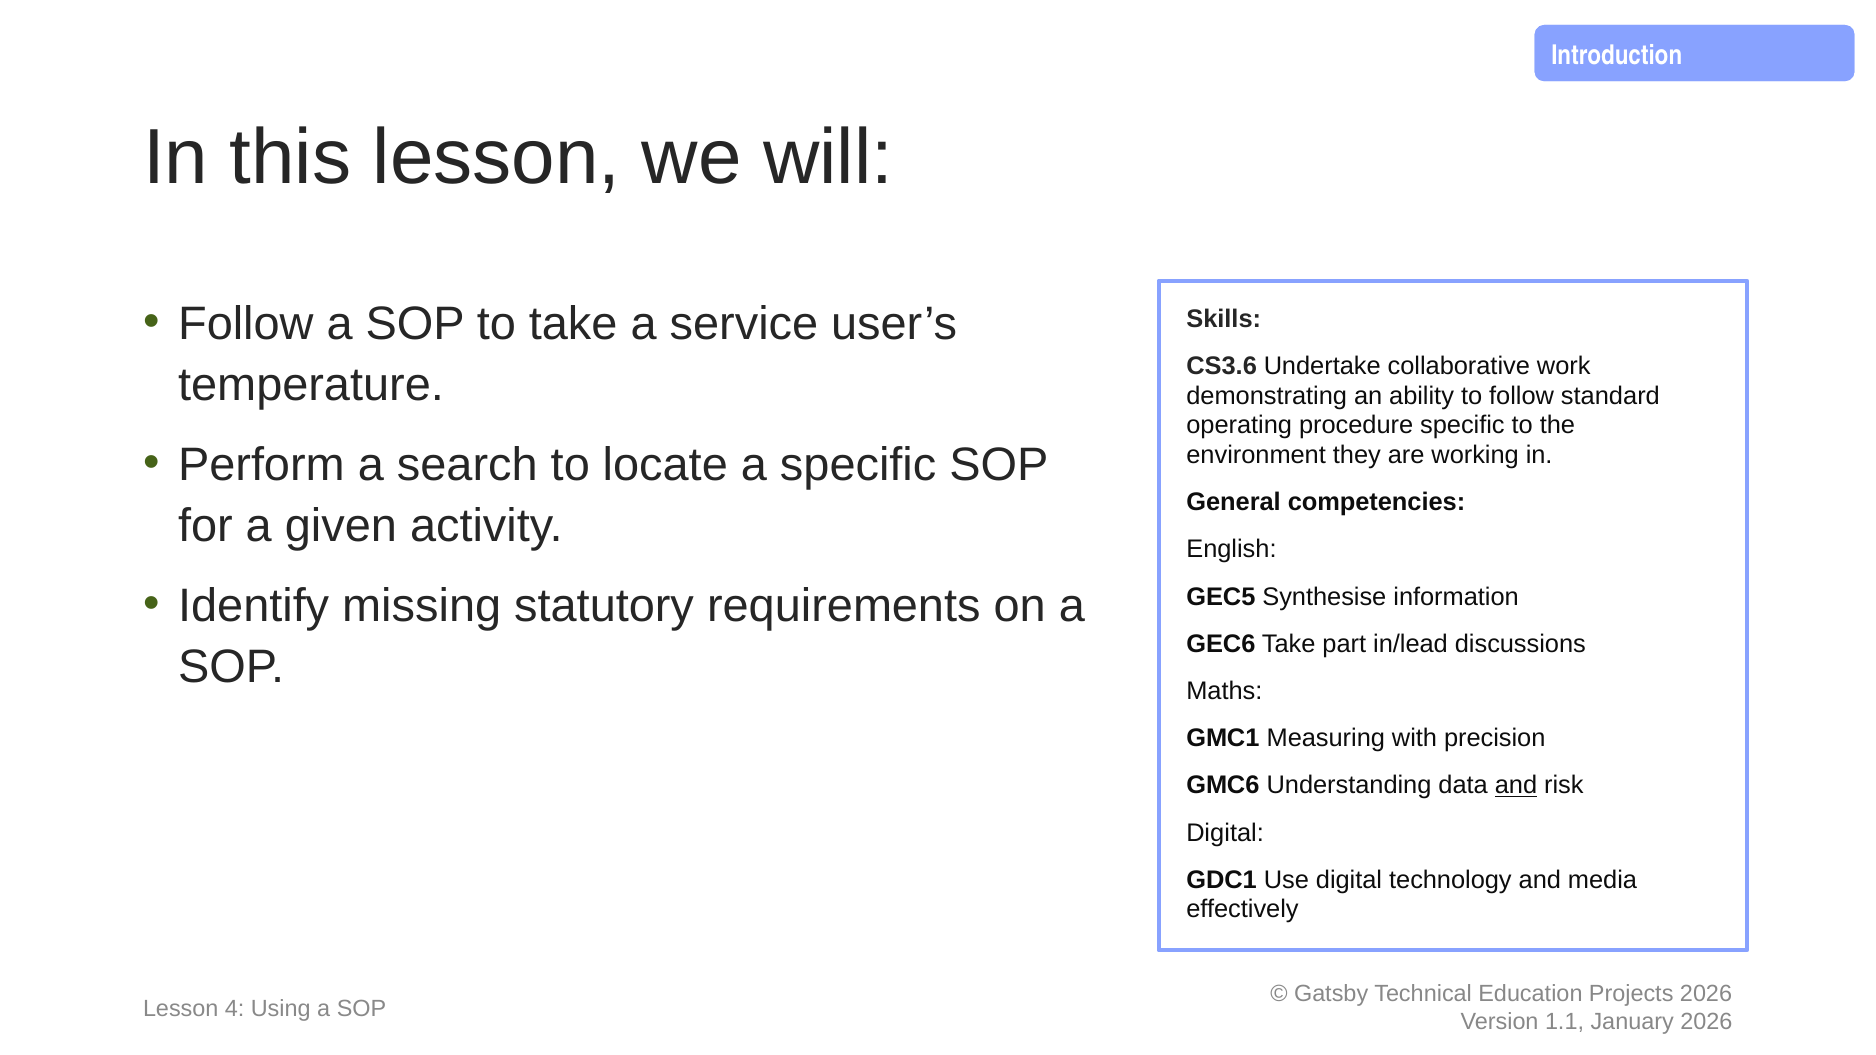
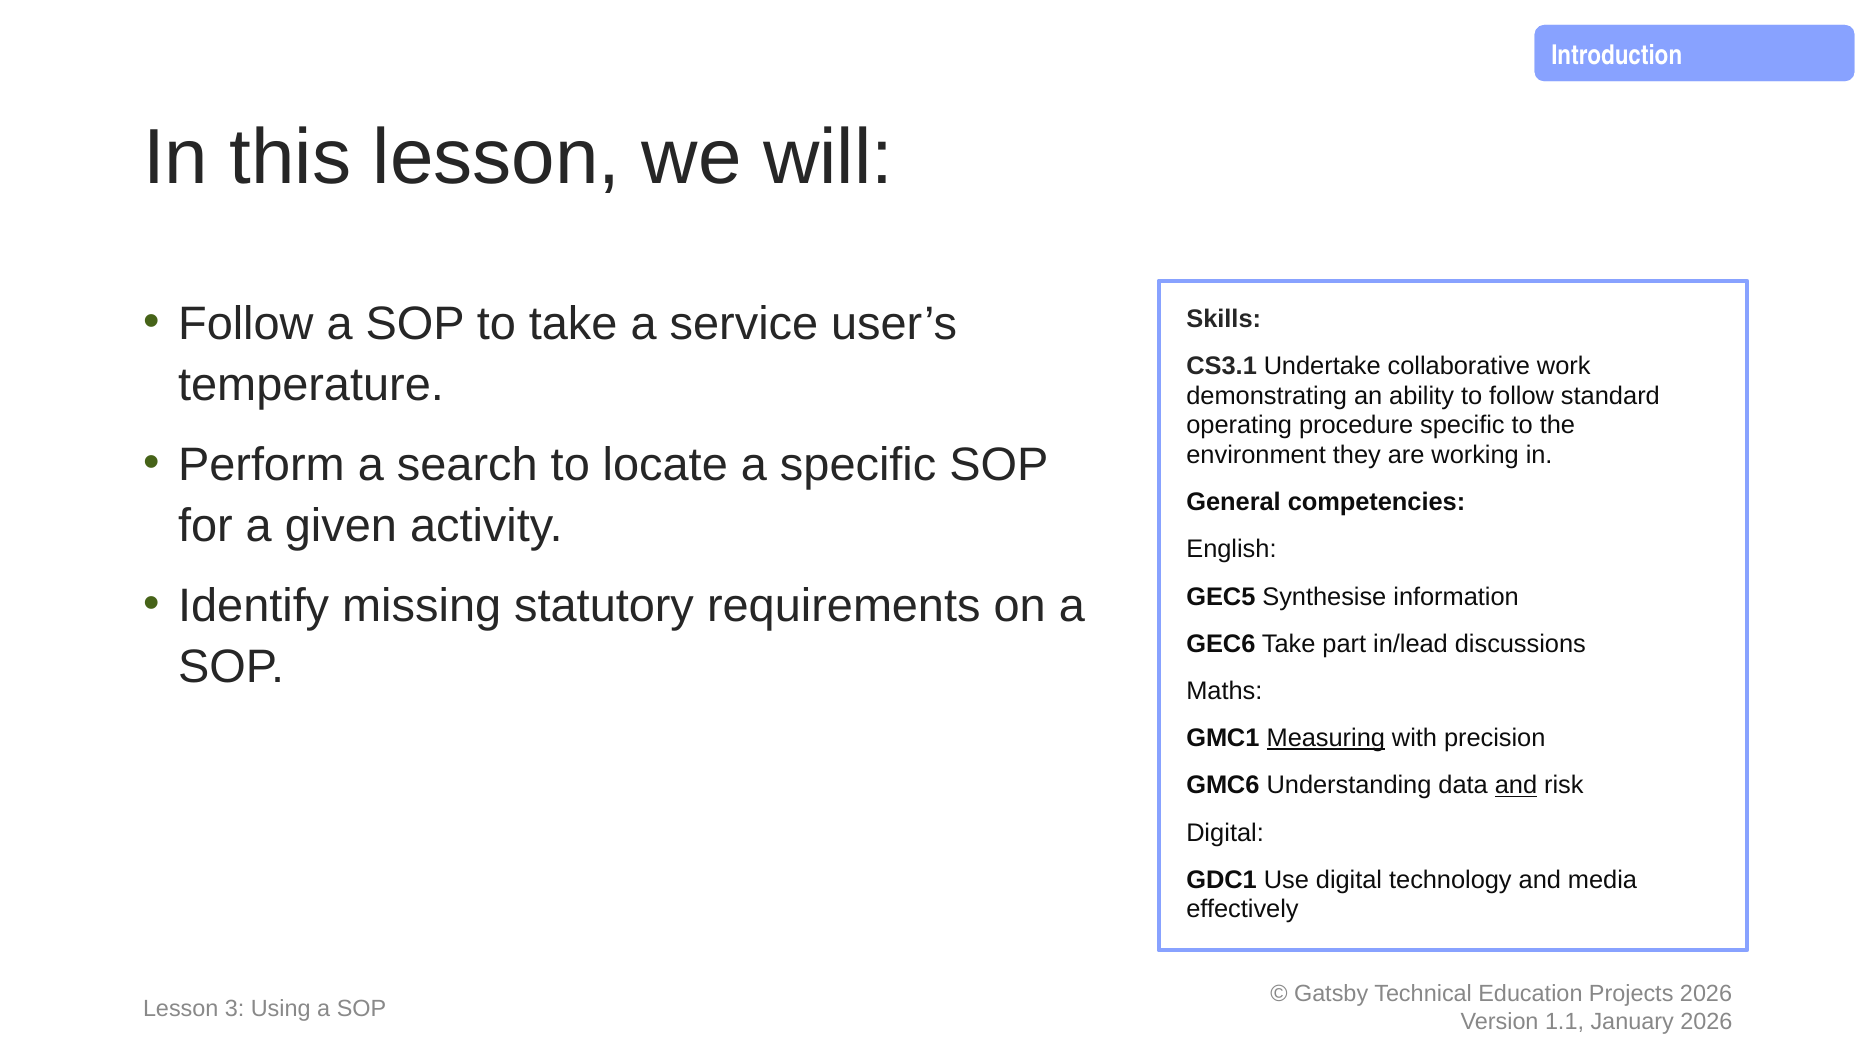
CS3.6: CS3.6 -> CS3.1
Measuring underline: none -> present
4: 4 -> 3
